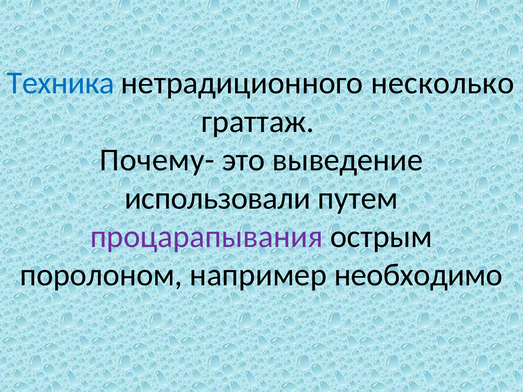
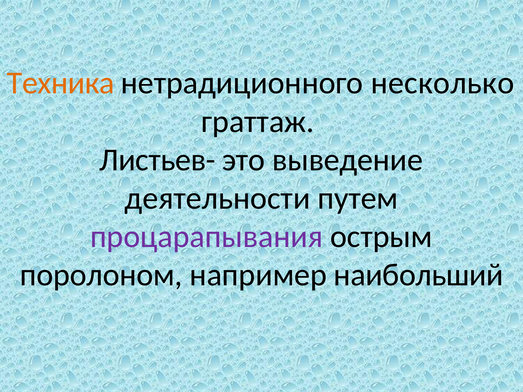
Техника colour: blue -> orange
Почему-: Почему- -> Листьев-
использовали: использовали -> деятельности
необходимо: необходимо -> наибольший
